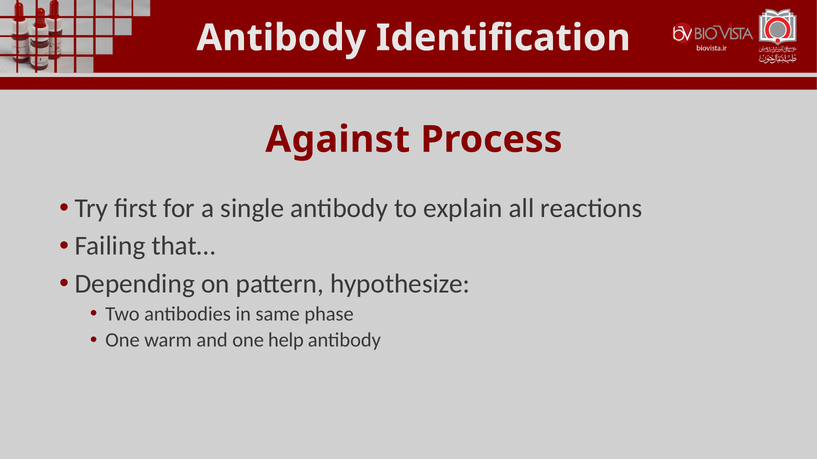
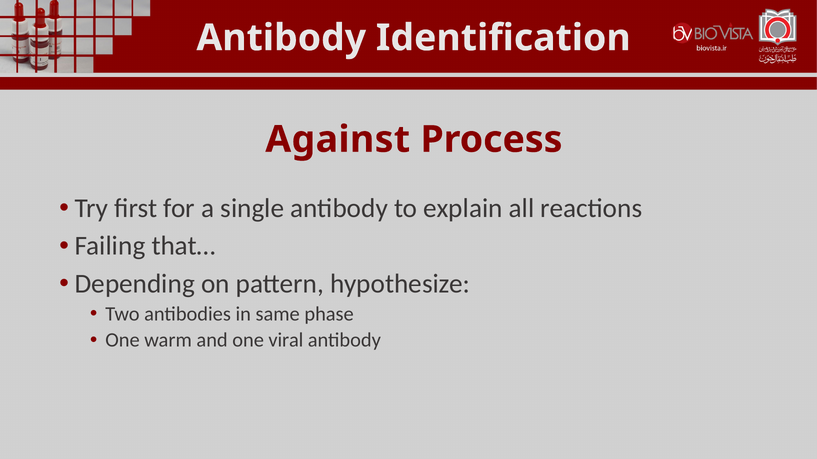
help: help -> viral
